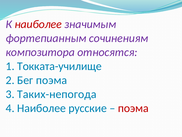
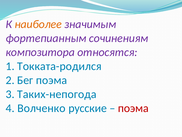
наиболее at (38, 24) colour: red -> orange
Токката-училище: Токката-училище -> Токката-родился
4 Наиболее: Наиболее -> Волченко
